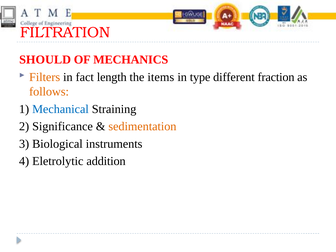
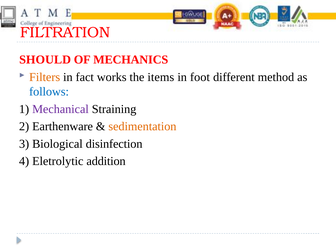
length: length -> works
type: type -> foot
fraction: fraction -> method
follows colour: orange -> blue
Mechanical colour: blue -> purple
Significance: Significance -> Earthenware
instruments: instruments -> disinfection
